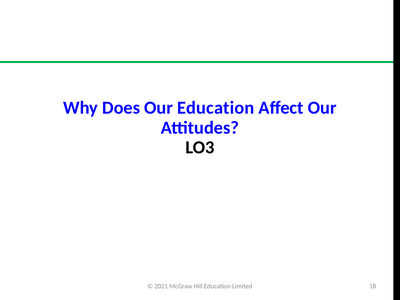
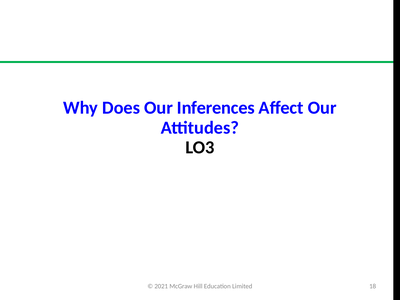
Our Education: Education -> Inferences
